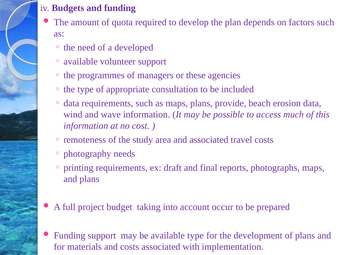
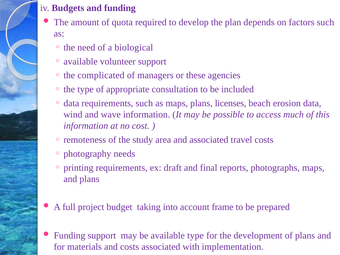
developed: developed -> biological
programmes: programmes -> complicated
provide: provide -> licenses
occur: occur -> frame
